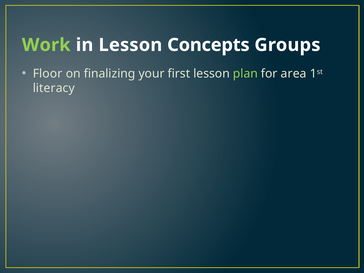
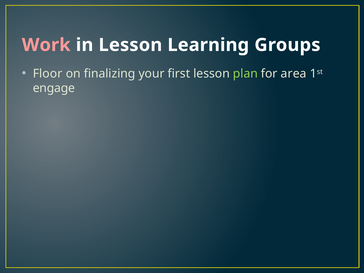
Work colour: light green -> pink
Concepts: Concepts -> Learning
literacy: literacy -> engage
